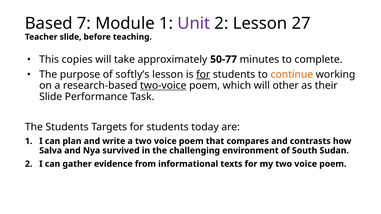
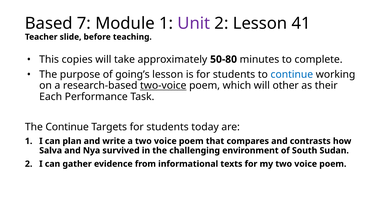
27: 27 -> 41
50-77: 50-77 -> 50-80
softly’s: softly’s -> going’s
for at (203, 75) underline: present -> none
continue at (292, 75) colour: orange -> blue
Slide at (51, 97): Slide -> Each
The Students: Students -> Continue
